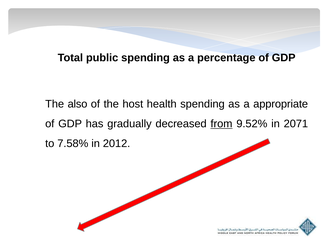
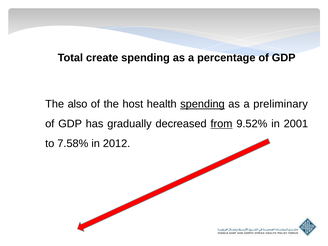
public: public -> create
spending at (202, 104) underline: none -> present
appropriate: appropriate -> preliminary
2071: 2071 -> 2001
